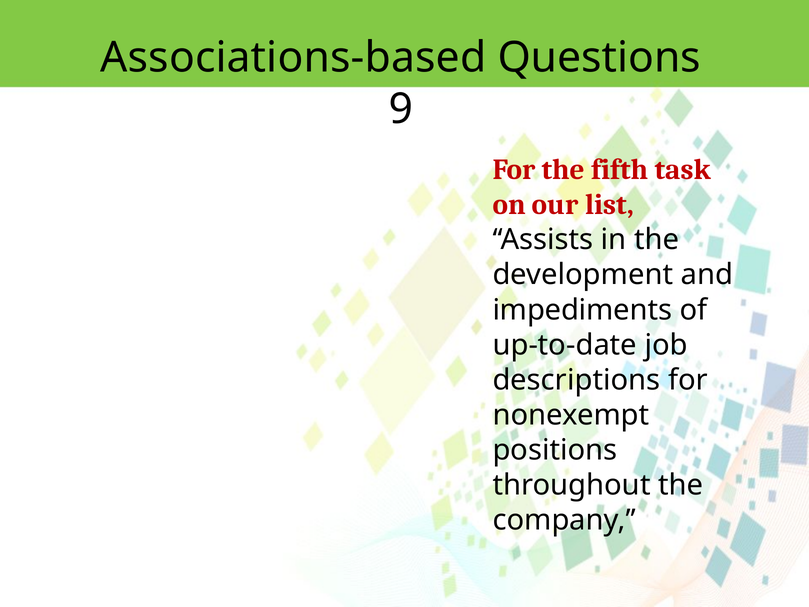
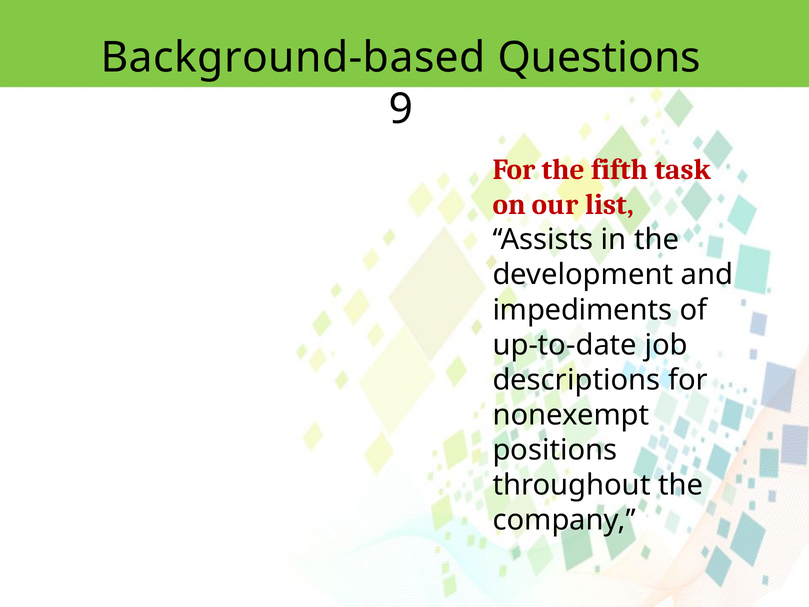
Associations-based: Associations-based -> Background-based
